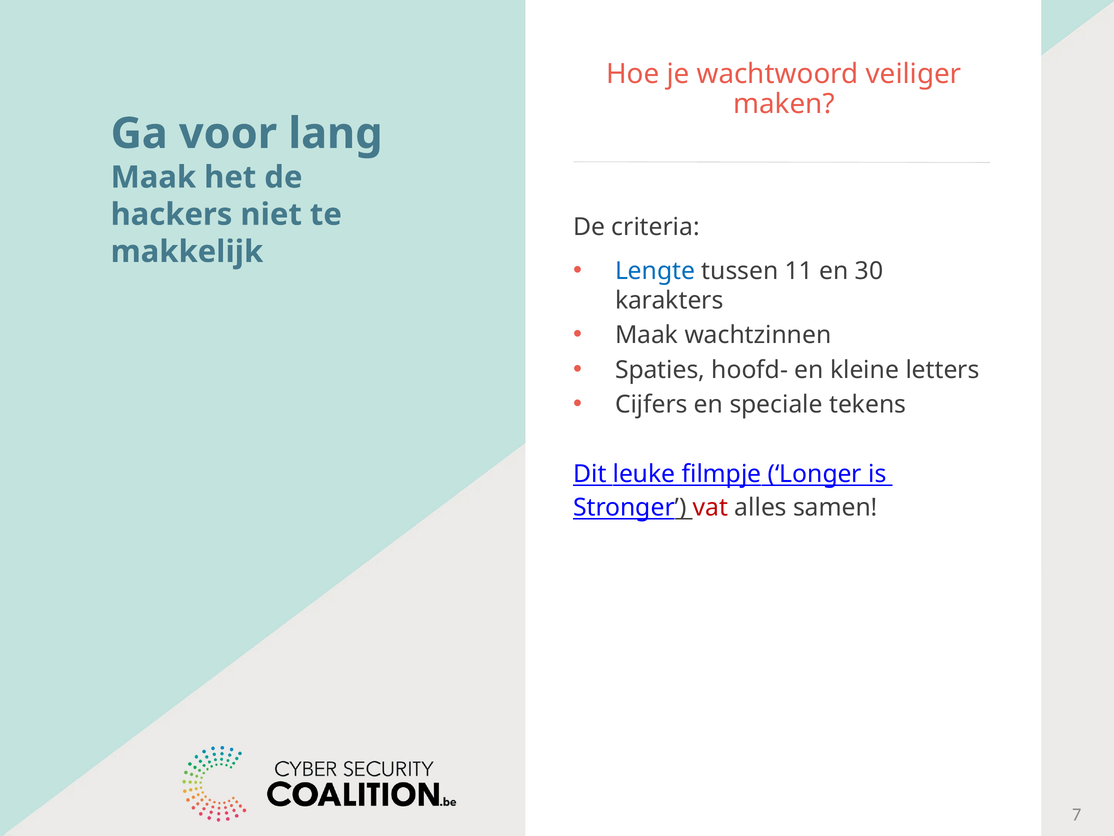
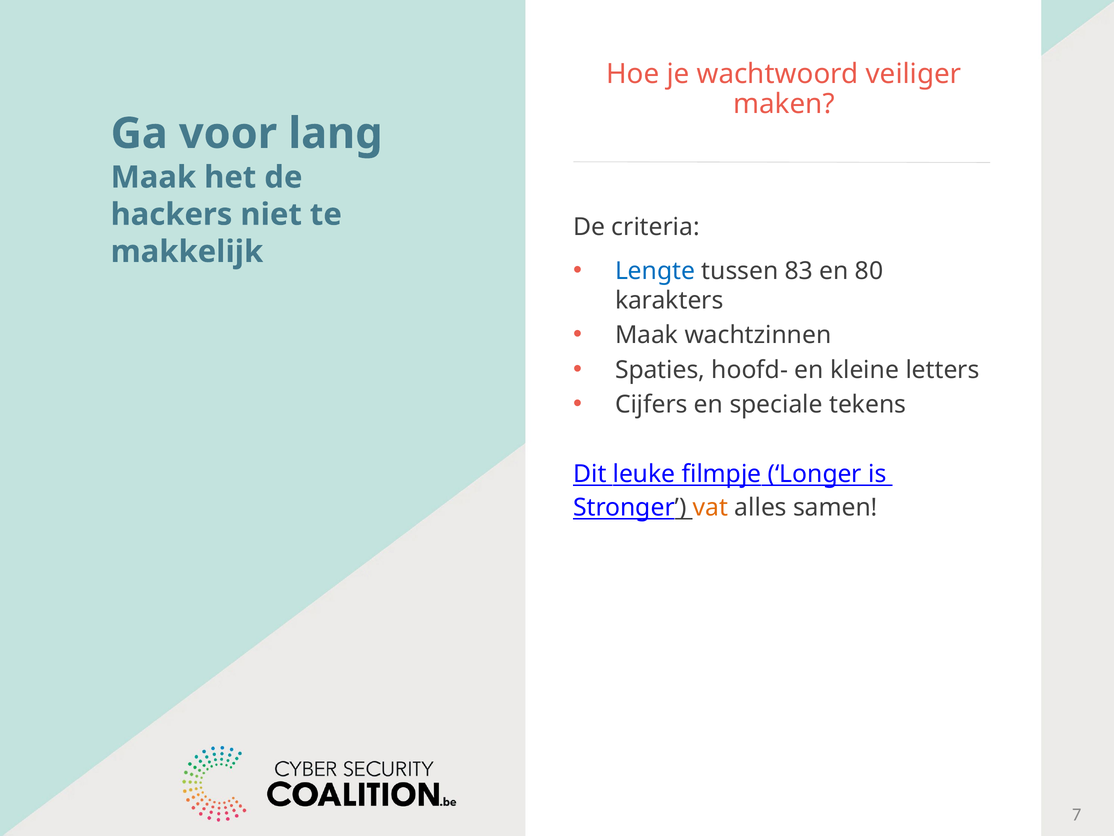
11: 11 -> 83
30: 30 -> 80
vat colour: red -> orange
